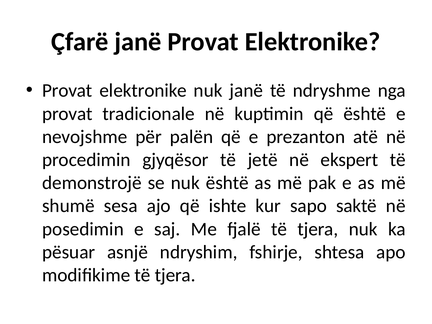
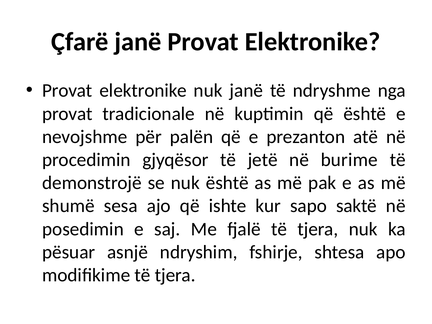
ekspert: ekspert -> burime
